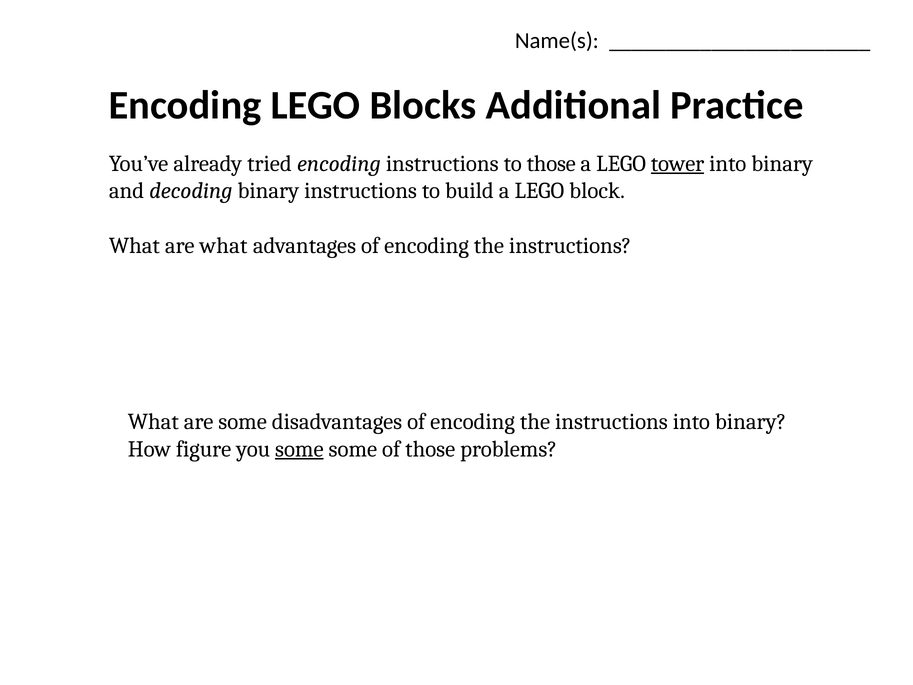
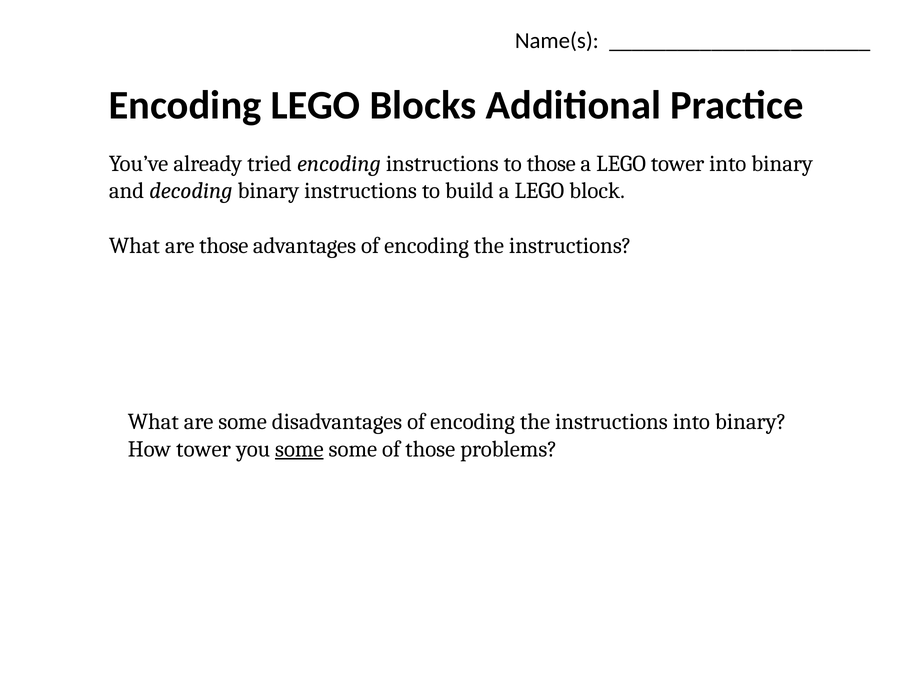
tower at (678, 163) underline: present -> none
are what: what -> those
How figure: figure -> tower
